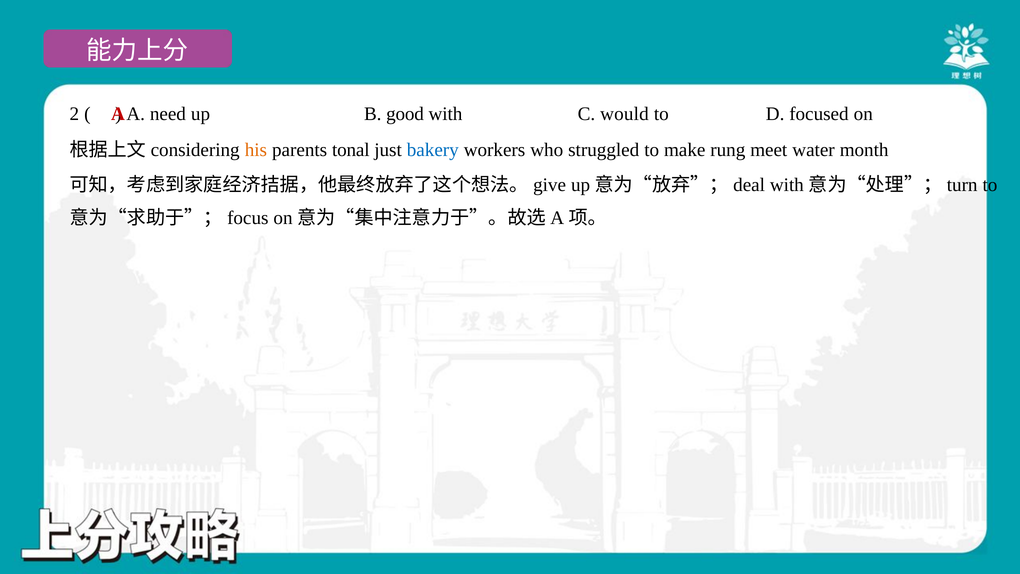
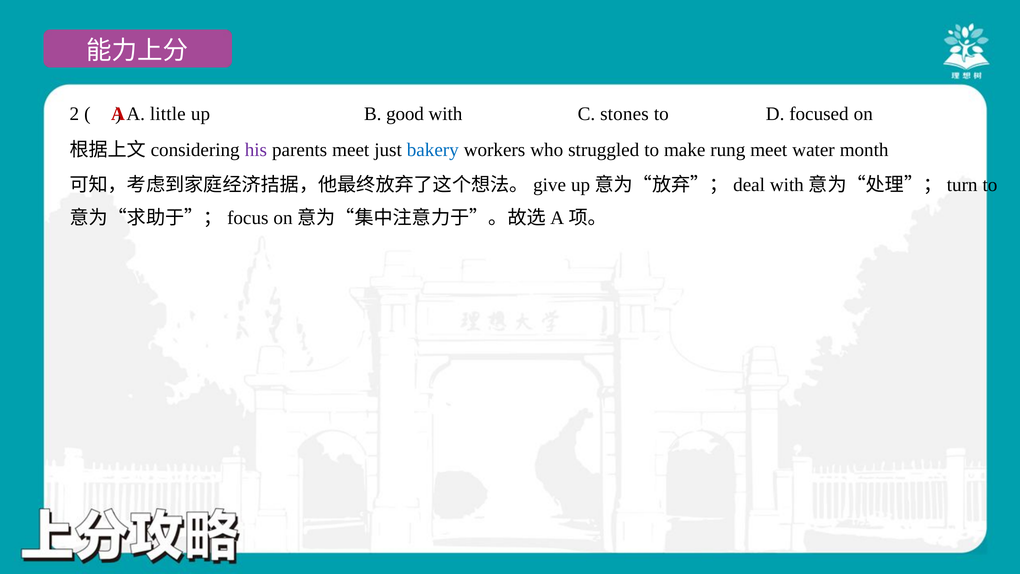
need: need -> little
would: would -> stones
his colour: orange -> purple
parents tonal: tonal -> meet
